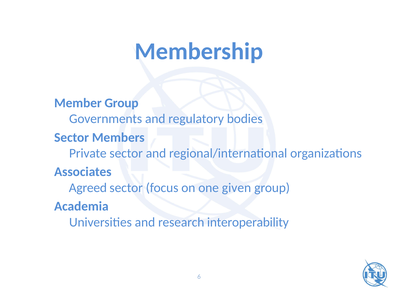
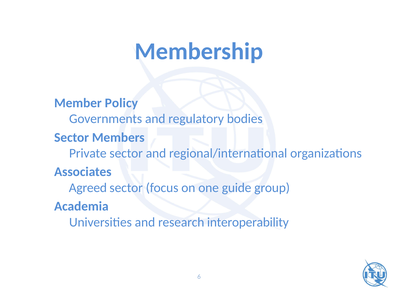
Member Group: Group -> Policy
given: given -> guide
